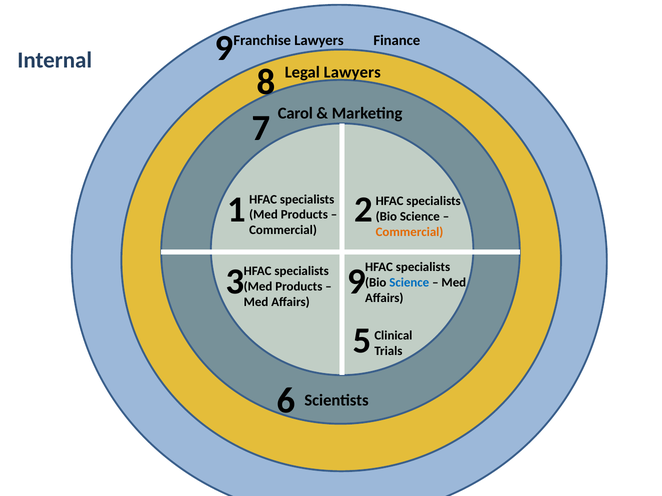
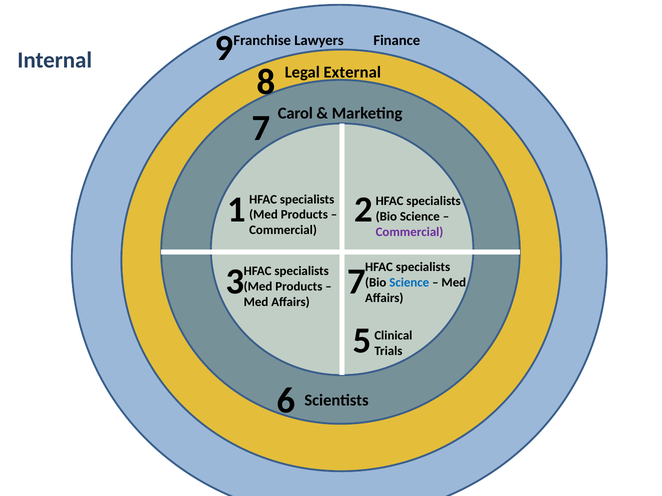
Legal Lawyers: Lawyers -> External
Commercial at (410, 232) colour: orange -> purple
3 9: 9 -> 7
